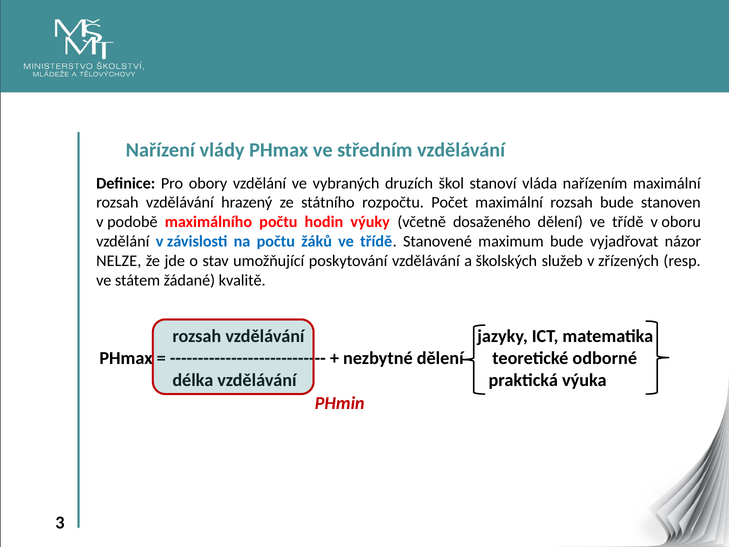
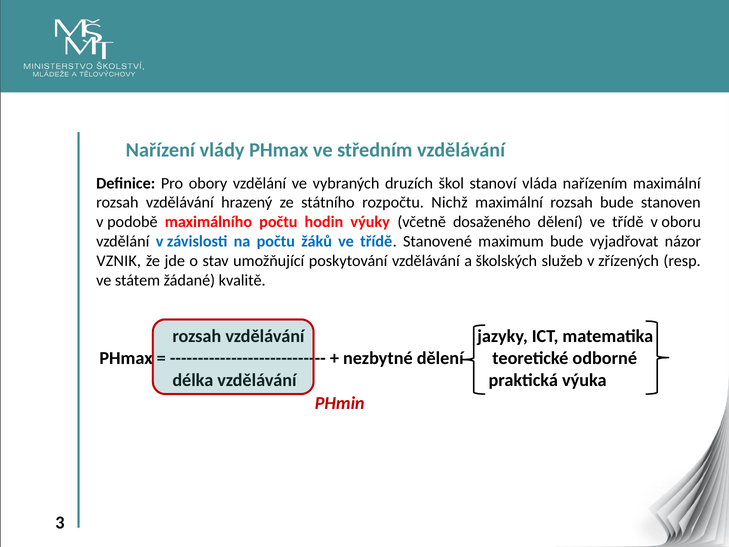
Počet: Počet -> Nichž
NELZE: NELZE -> VZNIK
